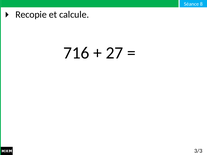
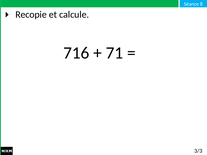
27: 27 -> 71
